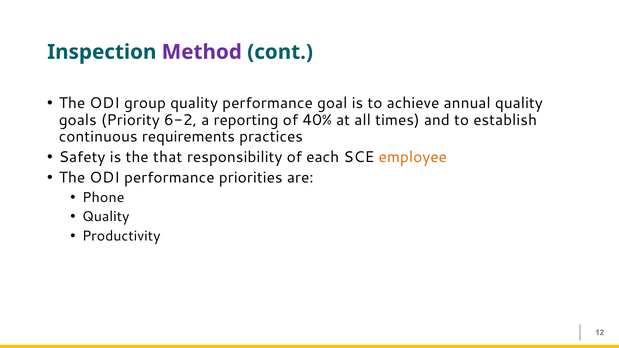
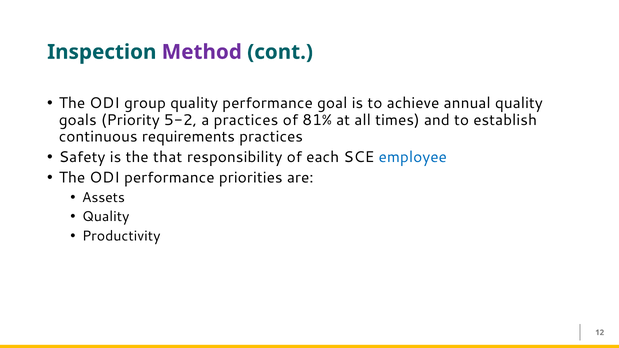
6-2: 6-2 -> 5-2
a reporting: reporting -> practices
40%: 40% -> 81%
employee colour: orange -> blue
Phone: Phone -> Assets
